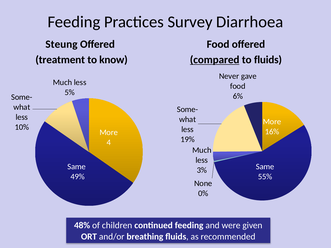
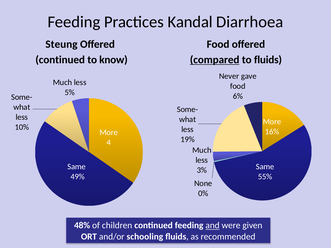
Survey: Survey -> Kandal
treatment at (60, 60): treatment -> continued
and underline: none -> present
breathing: breathing -> schooling
